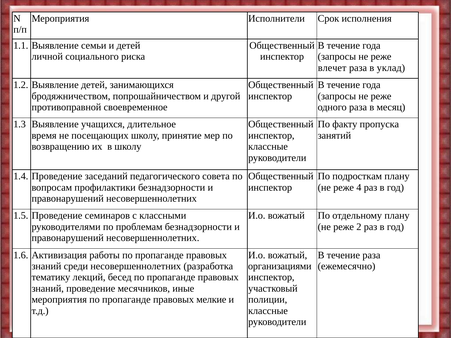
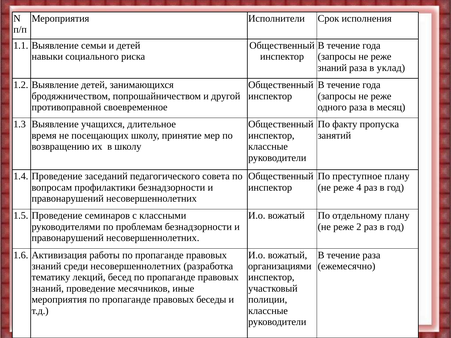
личной: личной -> навыки
влечет at (332, 68): влечет -> знаний
подросткам: подросткам -> преступное
мелкие: мелкие -> беседы
